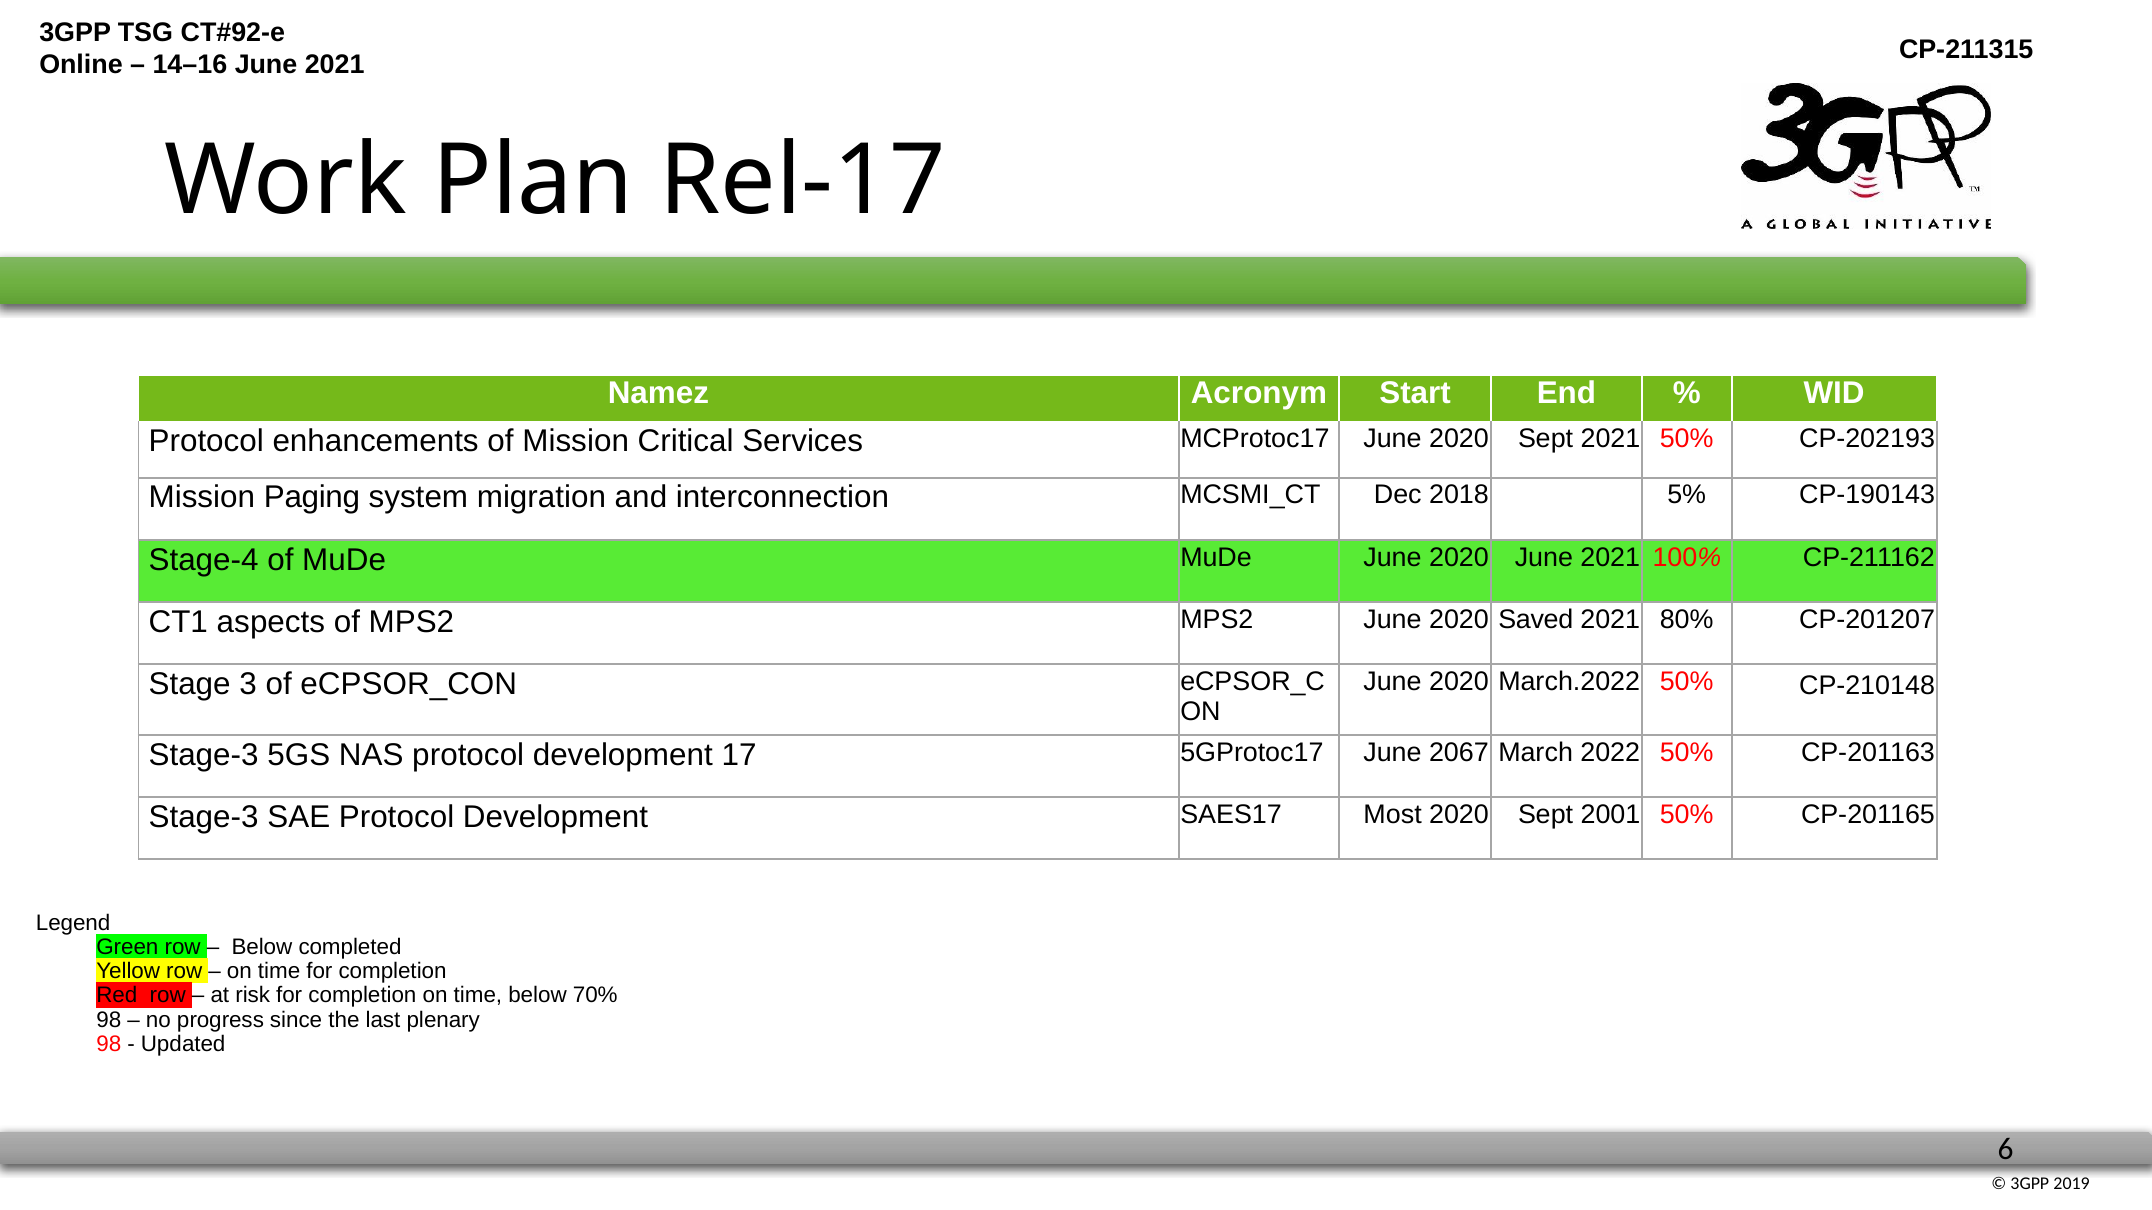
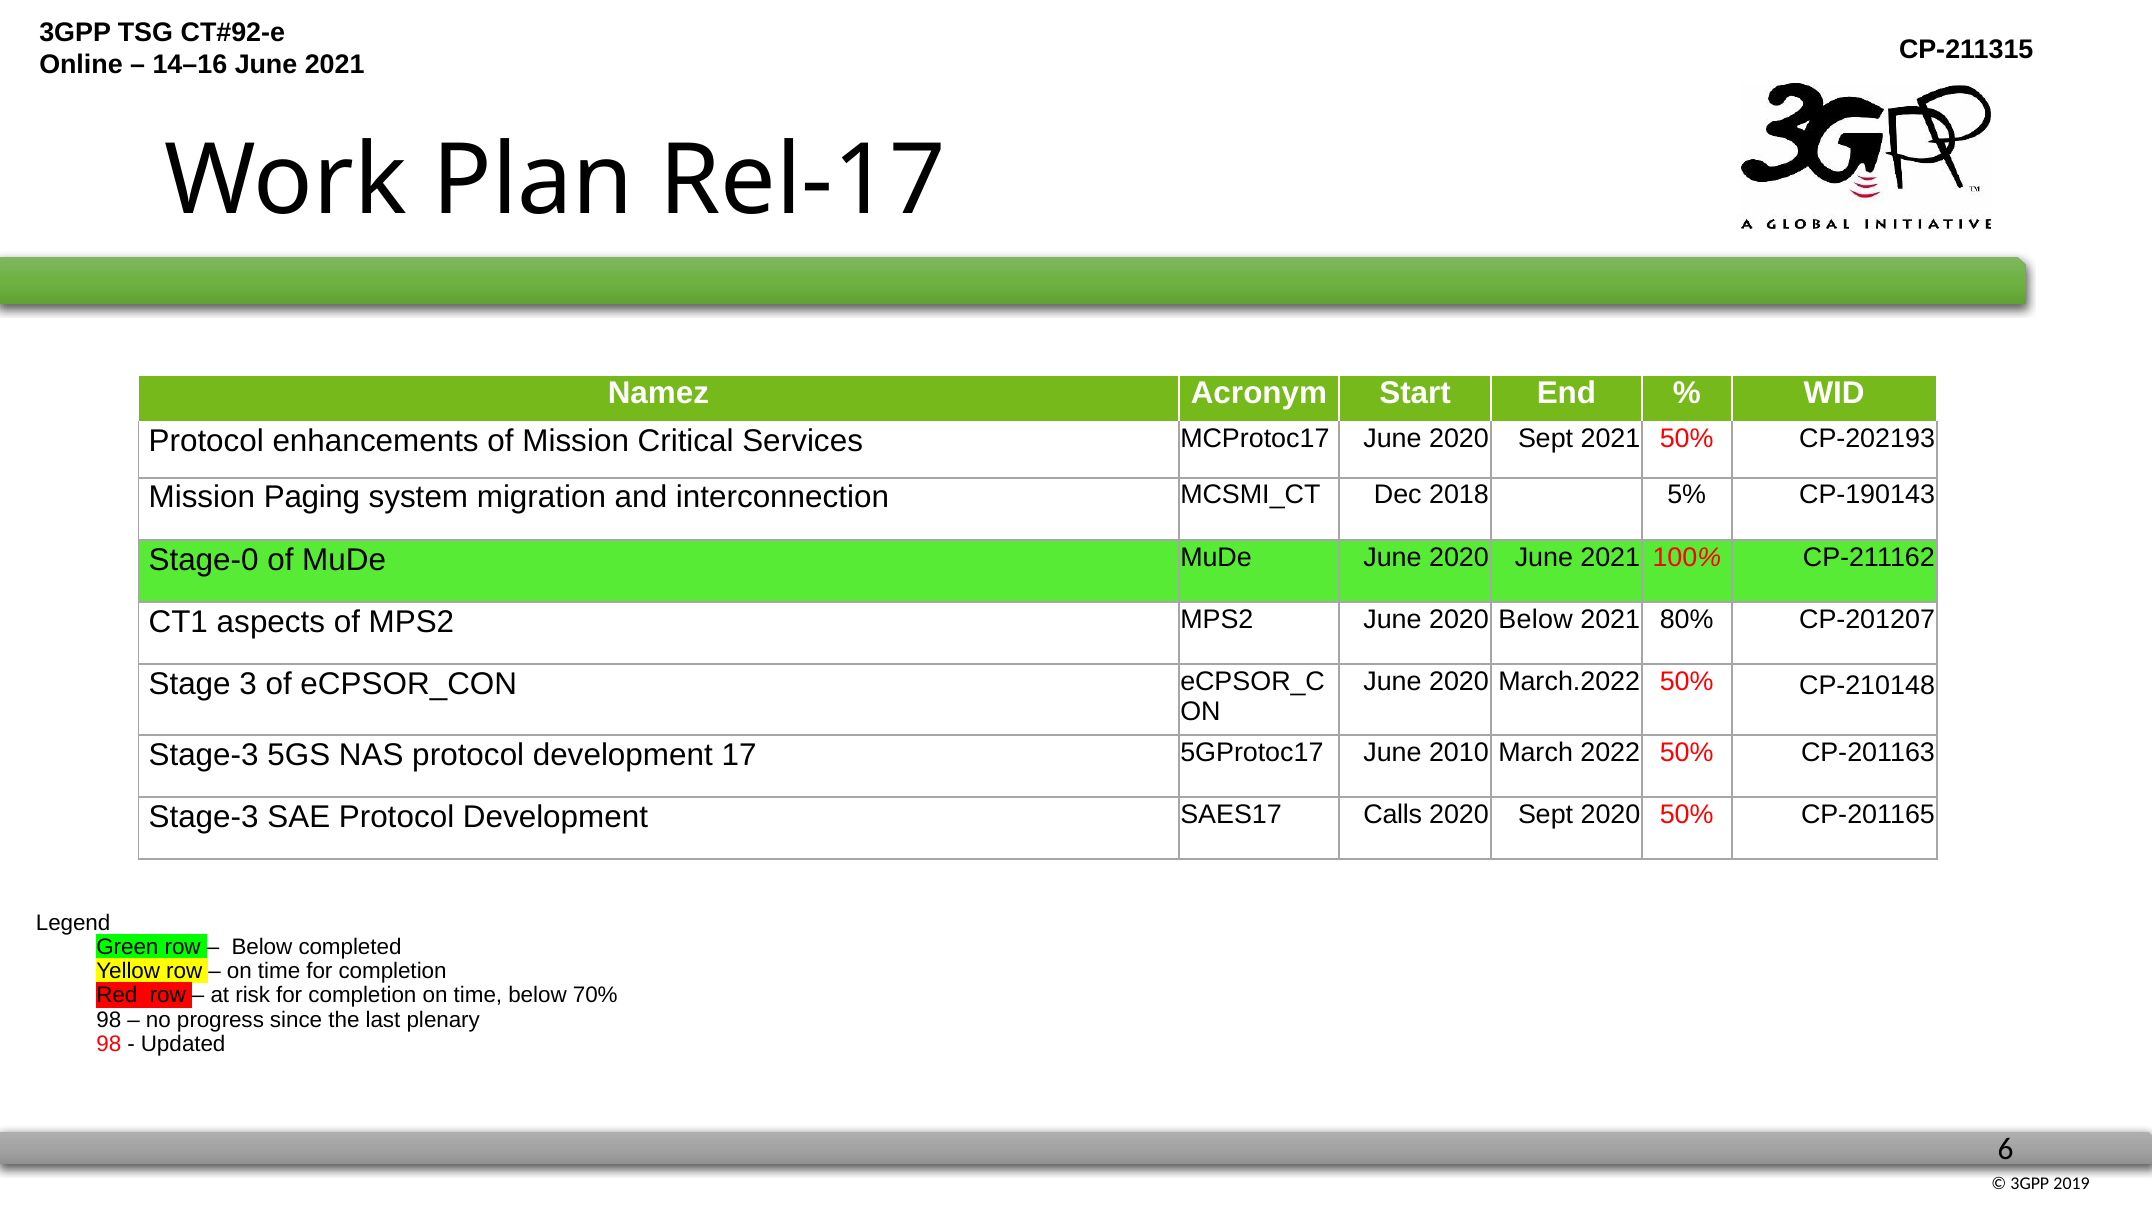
Stage-4: Stage-4 -> Stage-0
2020 Saved: Saved -> Below
2067: 2067 -> 2010
Most: Most -> Calls
Sept 2001: 2001 -> 2020
